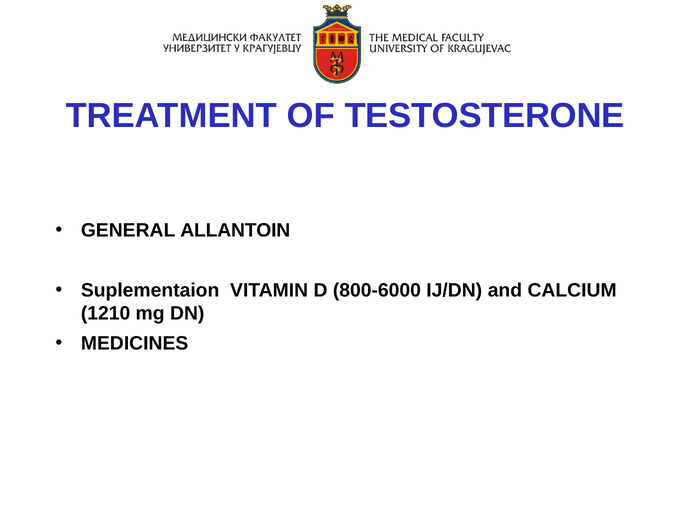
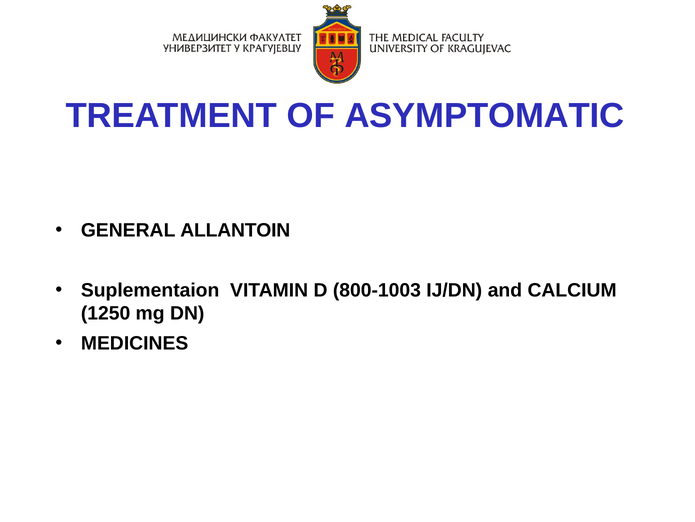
TESTOSTERONE: TESTOSTERONE -> ASYMPTOMATIC
800-6000: 800-6000 -> 800-1003
1210: 1210 -> 1250
